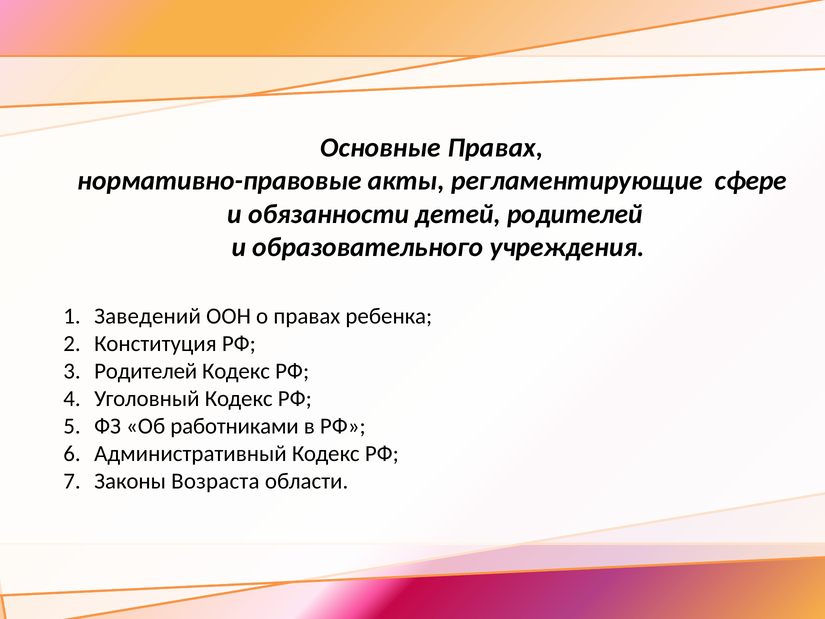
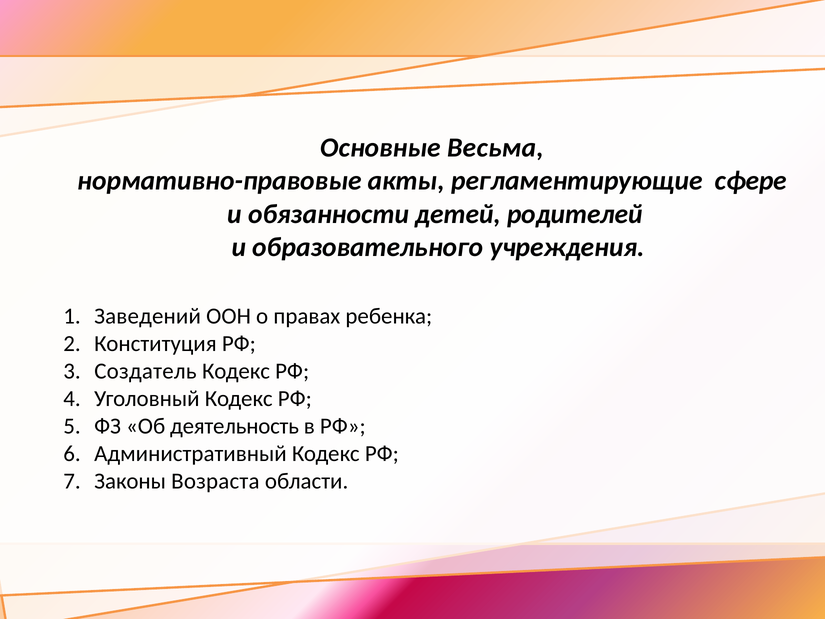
Основные Правах: Правах -> Весьма
Родителей at (146, 371): Родителей -> Создатель
работниками: работниками -> деятельность
